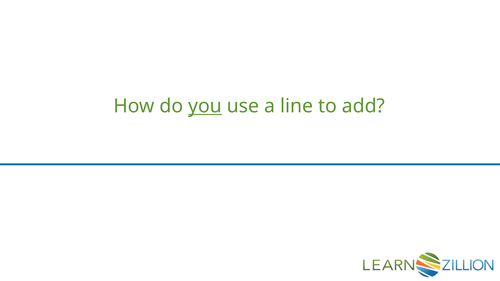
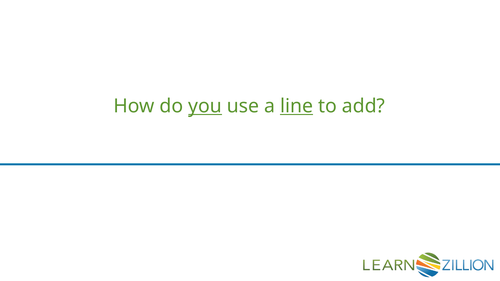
line underline: none -> present
